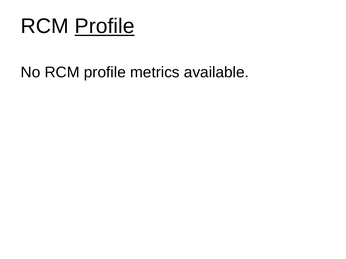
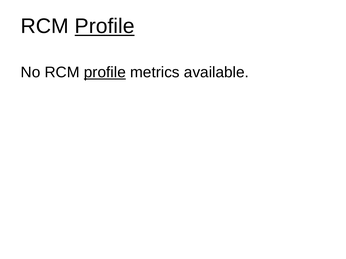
profile at (105, 73) underline: none -> present
